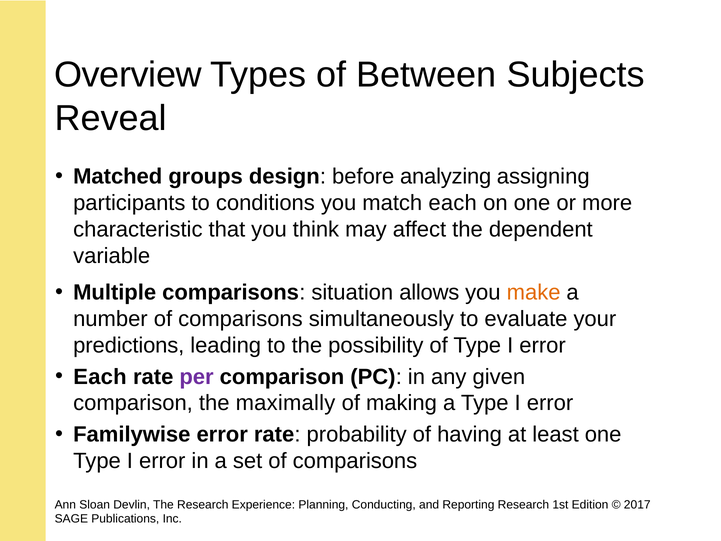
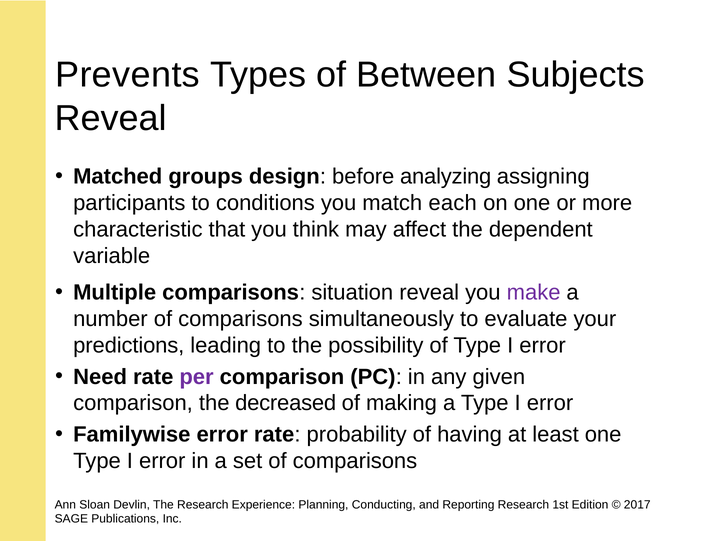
Overview: Overview -> Prevents
situation allows: allows -> reveal
make colour: orange -> purple
Each at (100, 377): Each -> Need
maximally: maximally -> decreased
